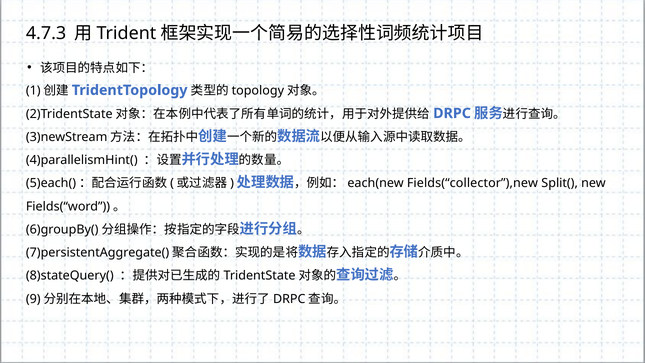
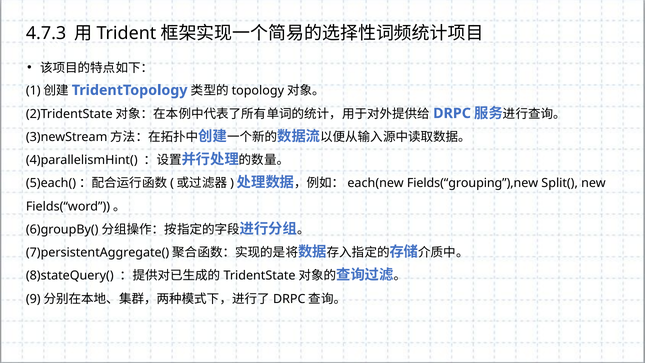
Fields(“collector”),new: Fields(“collector”),new -> Fields(“grouping”),new
